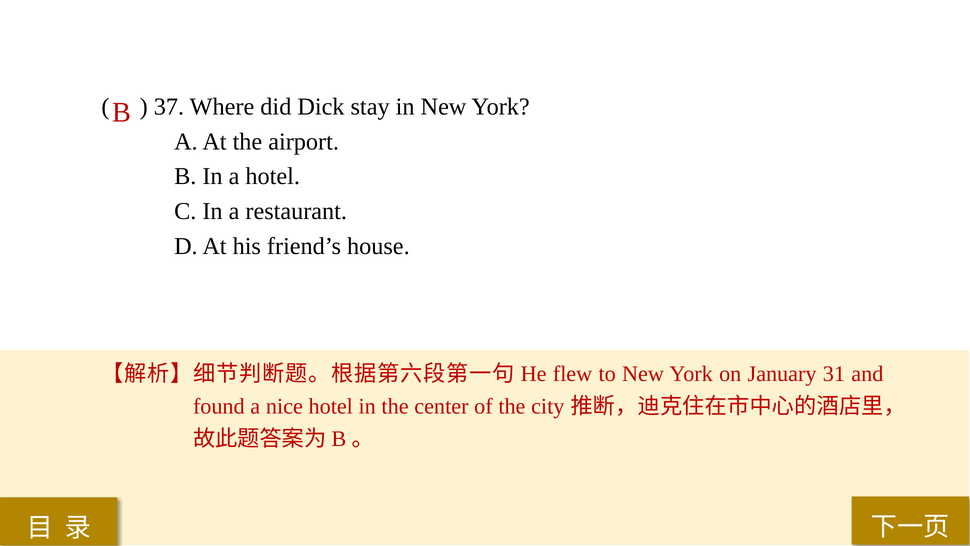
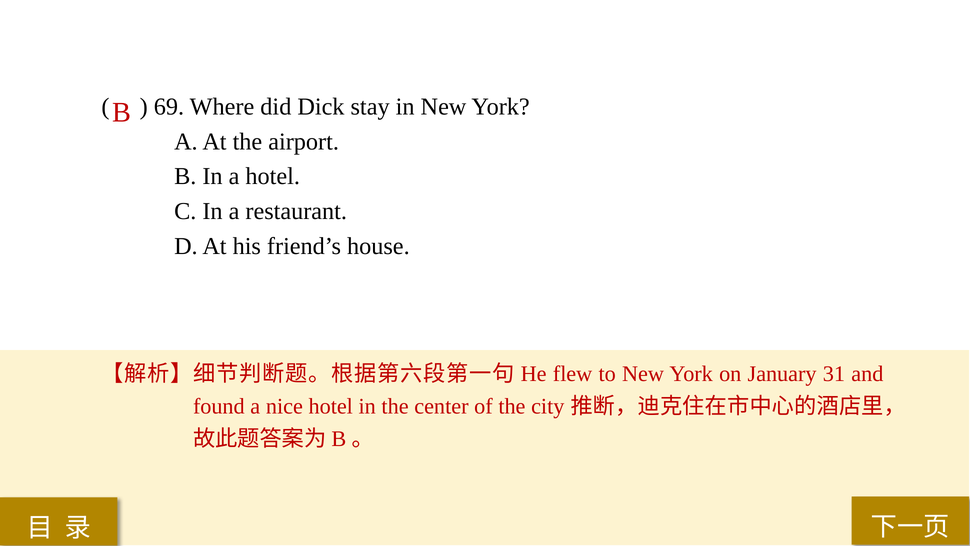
37: 37 -> 69
